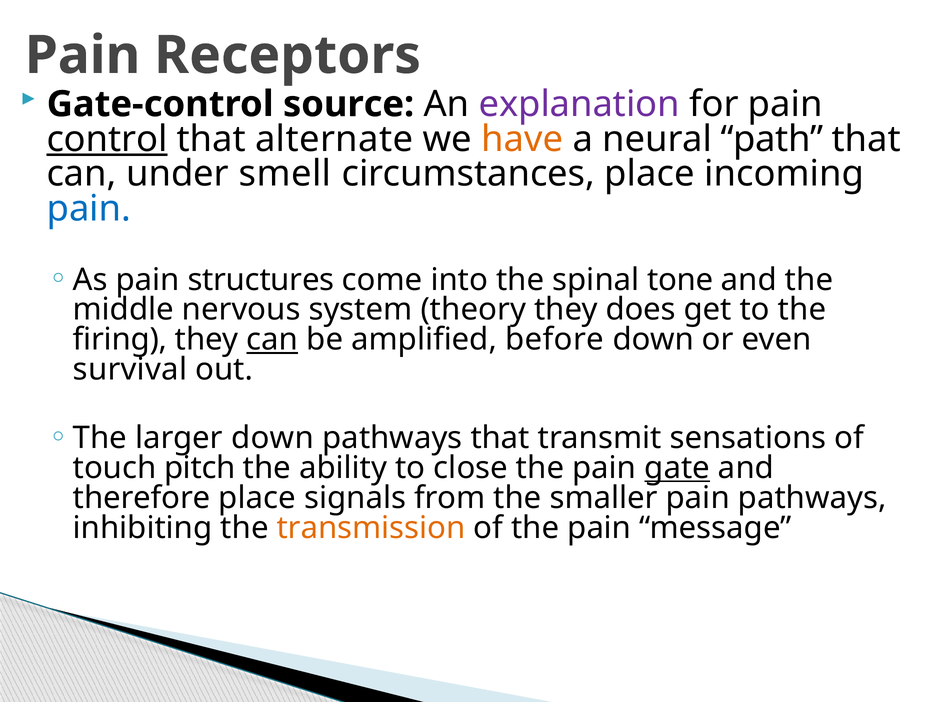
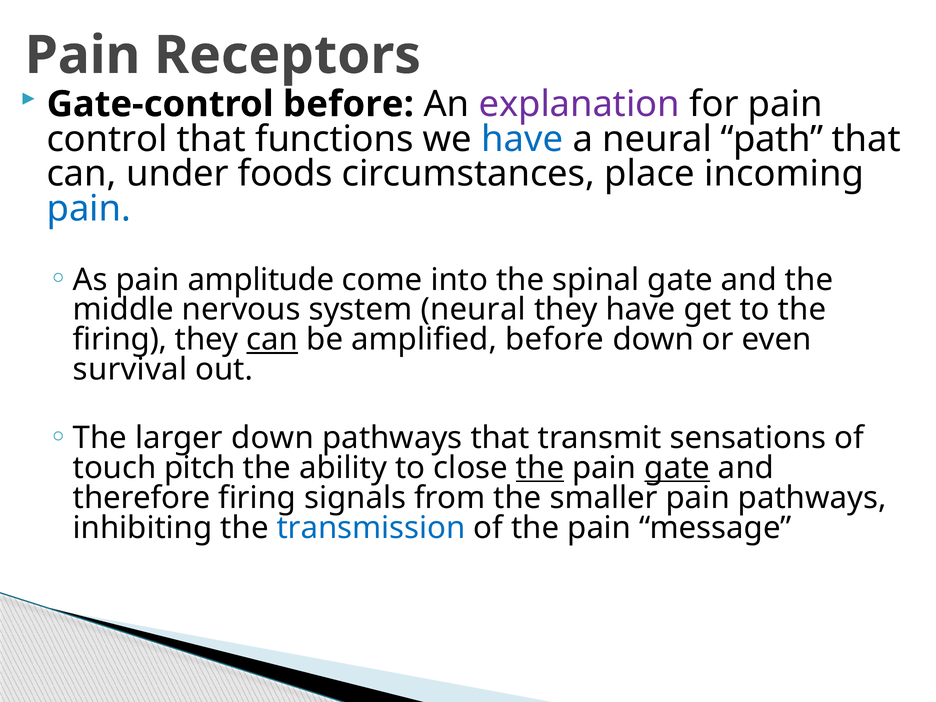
Gate-control source: source -> before
control underline: present -> none
alternate: alternate -> functions
have at (522, 139) colour: orange -> blue
smell: smell -> foods
structures: structures -> amplitude
spinal tone: tone -> gate
system theory: theory -> neural
they does: does -> have
the at (540, 468) underline: none -> present
therefore place: place -> firing
transmission colour: orange -> blue
